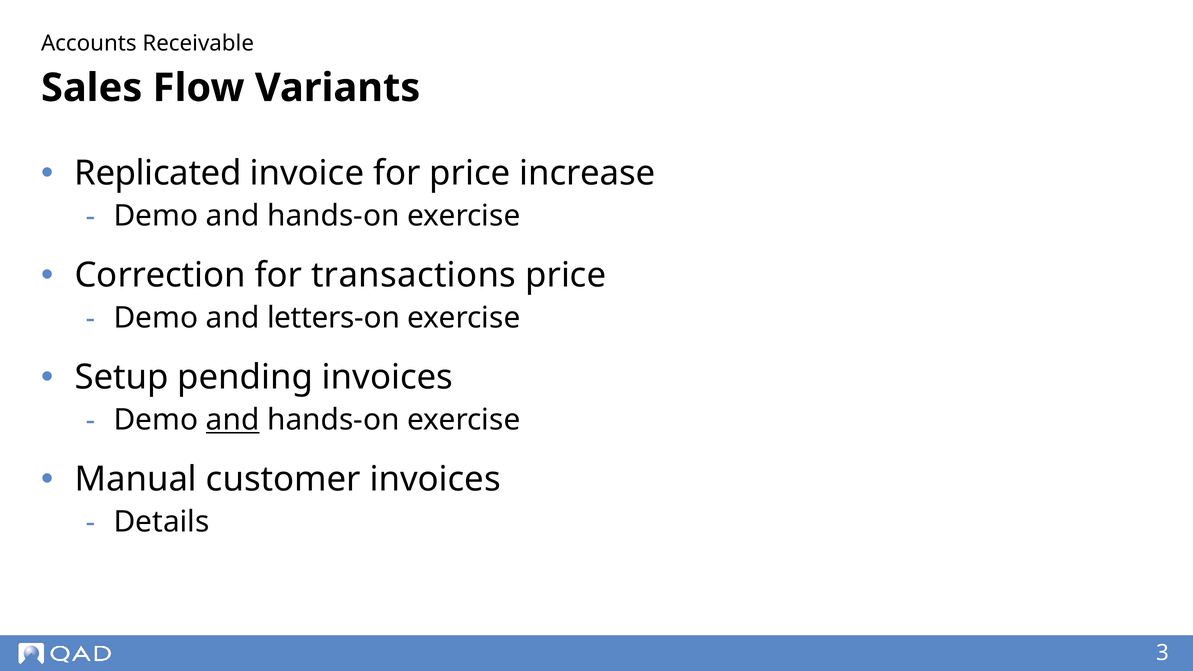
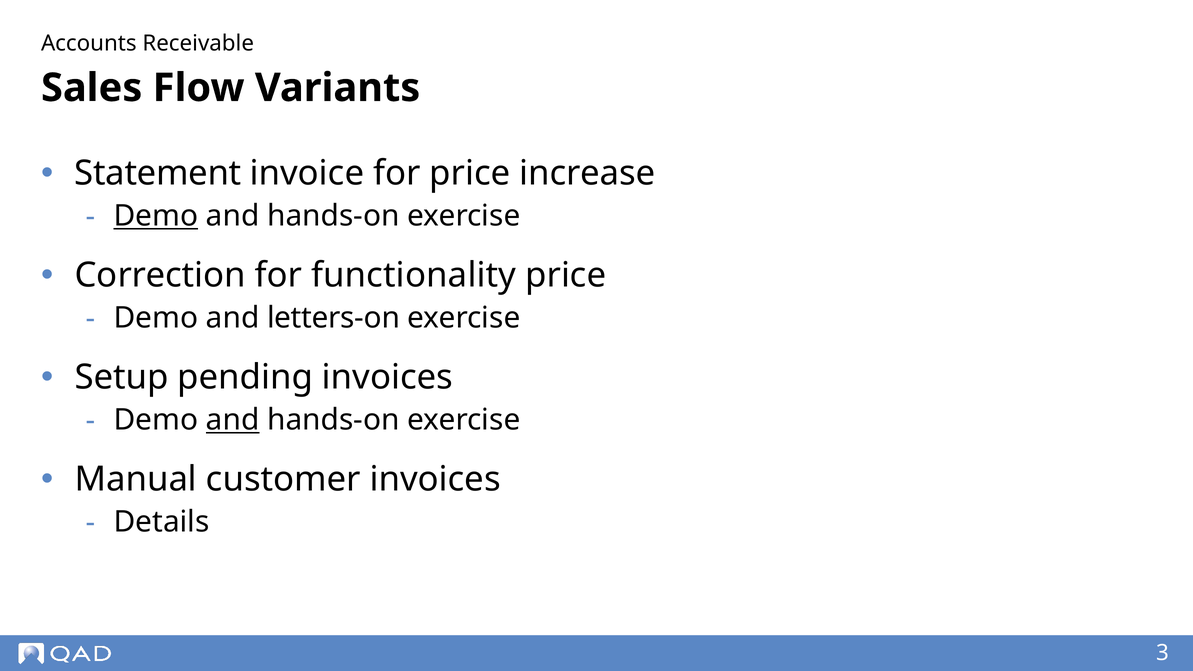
Replicated: Replicated -> Statement
Demo at (156, 216) underline: none -> present
transactions: transactions -> functionality
